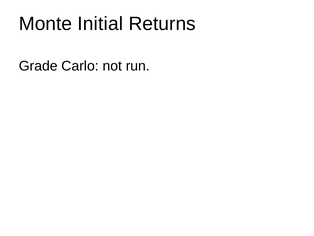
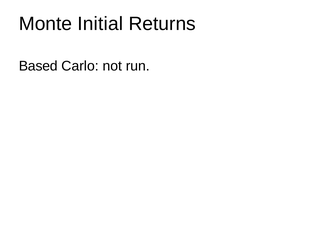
Grade: Grade -> Based
